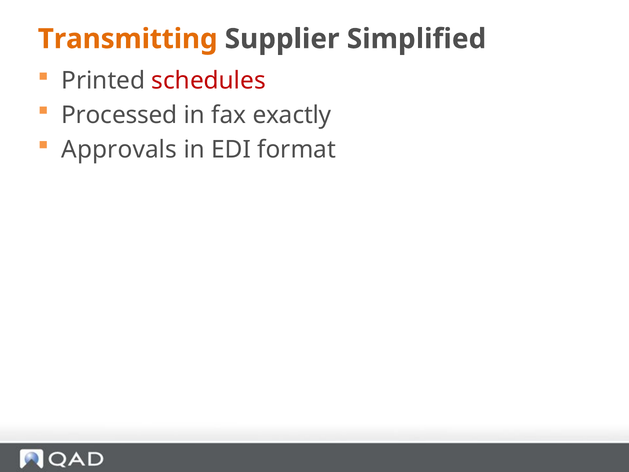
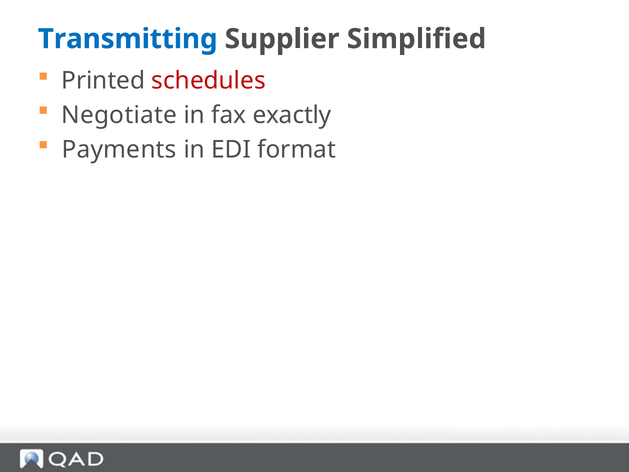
Transmitting colour: orange -> blue
Processed: Processed -> Negotiate
Approvals: Approvals -> Payments
